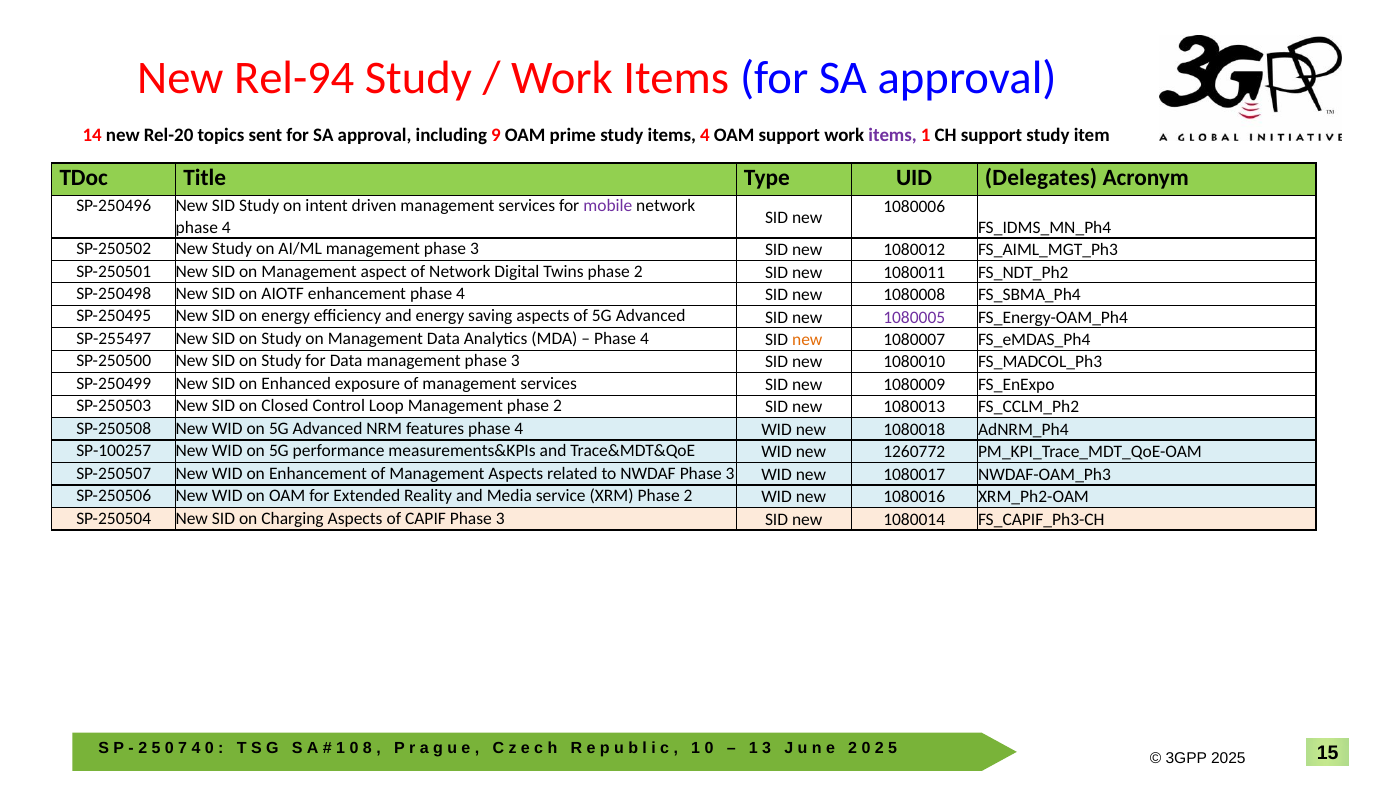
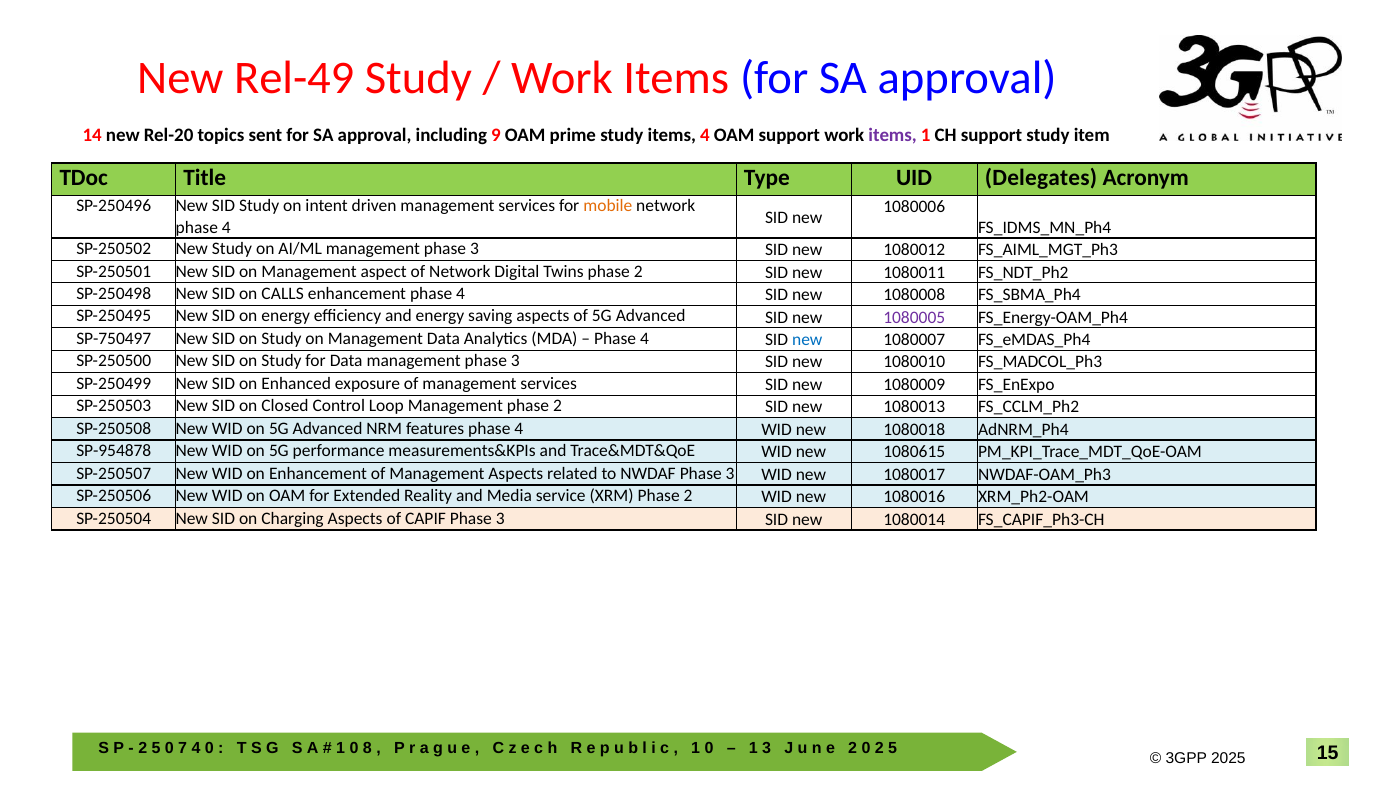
Rel-94: Rel-94 -> Rel-49
mobile colour: purple -> orange
AIOTF: AIOTF -> CALLS
SP-255497: SP-255497 -> SP-750497
new at (807, 339) colour: orange -> blue
SP-100257: SP-100257 -> SP-954878
1260772: 1260772 -> 1080615
